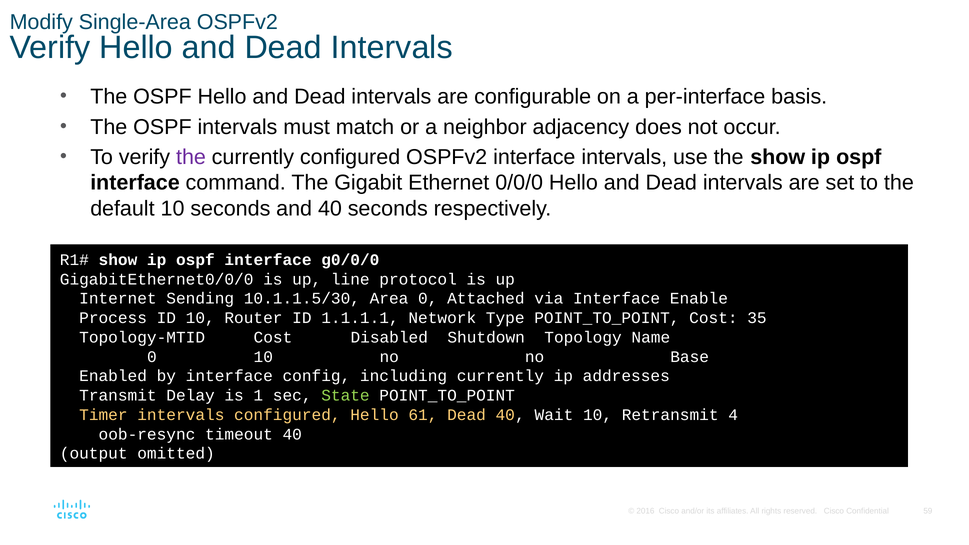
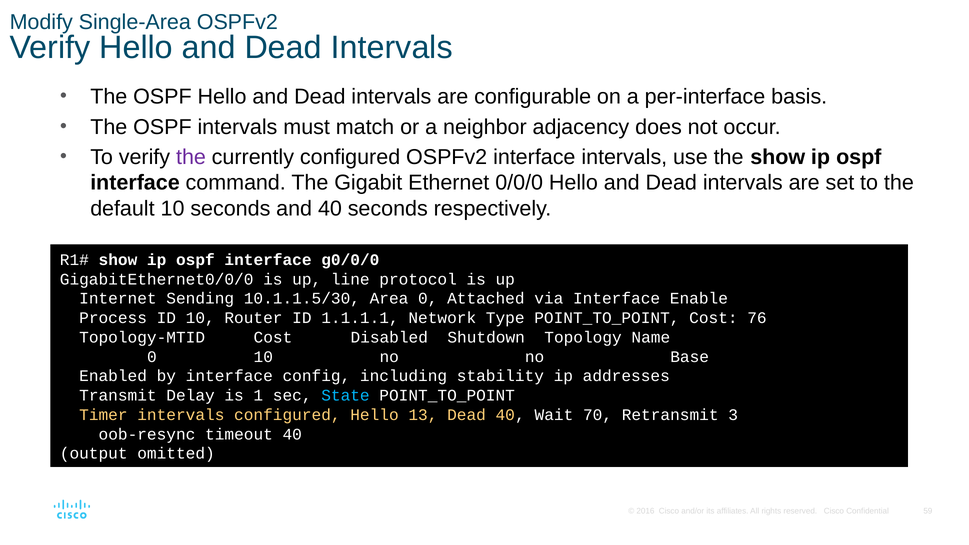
35: 35 -> 76
including currently: currently -> stability
State colour: light green -> light blue
61: 61 -> 13
Wait 10: 10 -> 70
4: 4 -> 3
